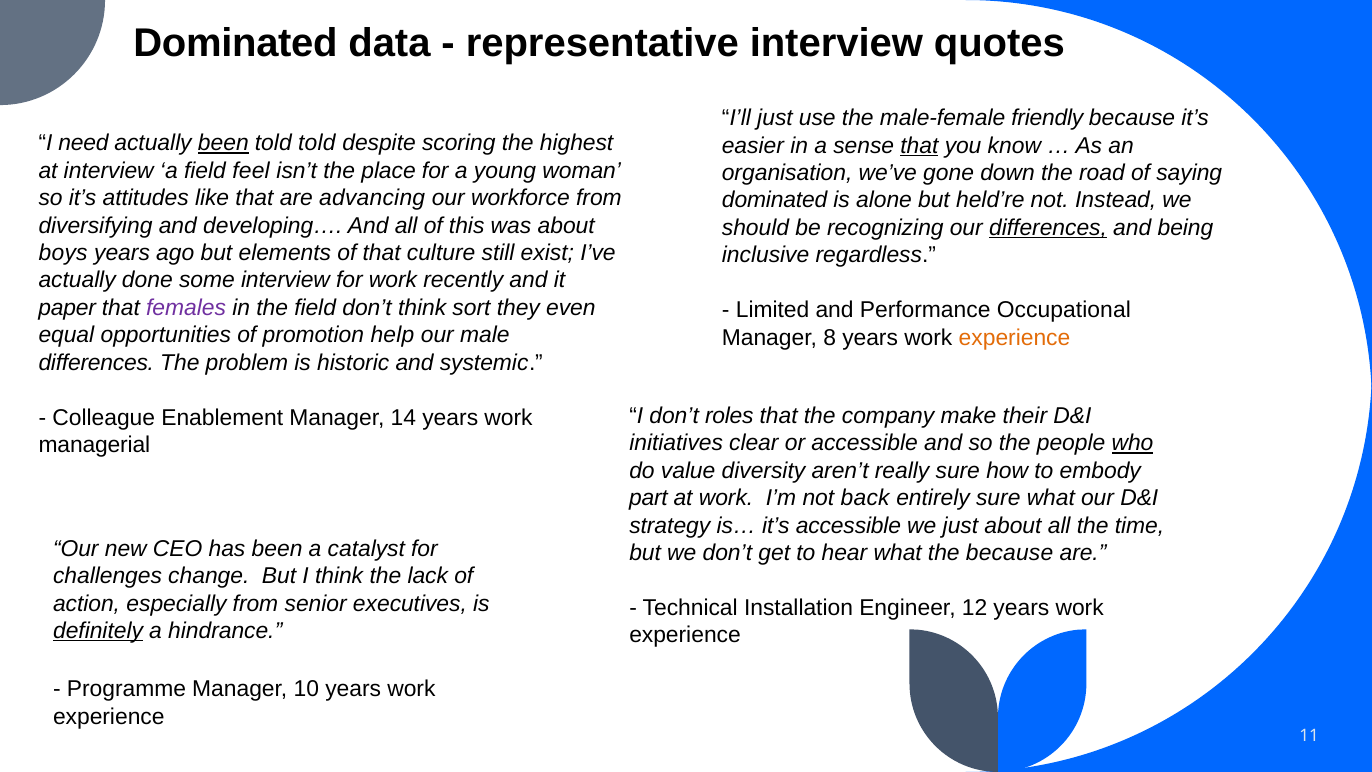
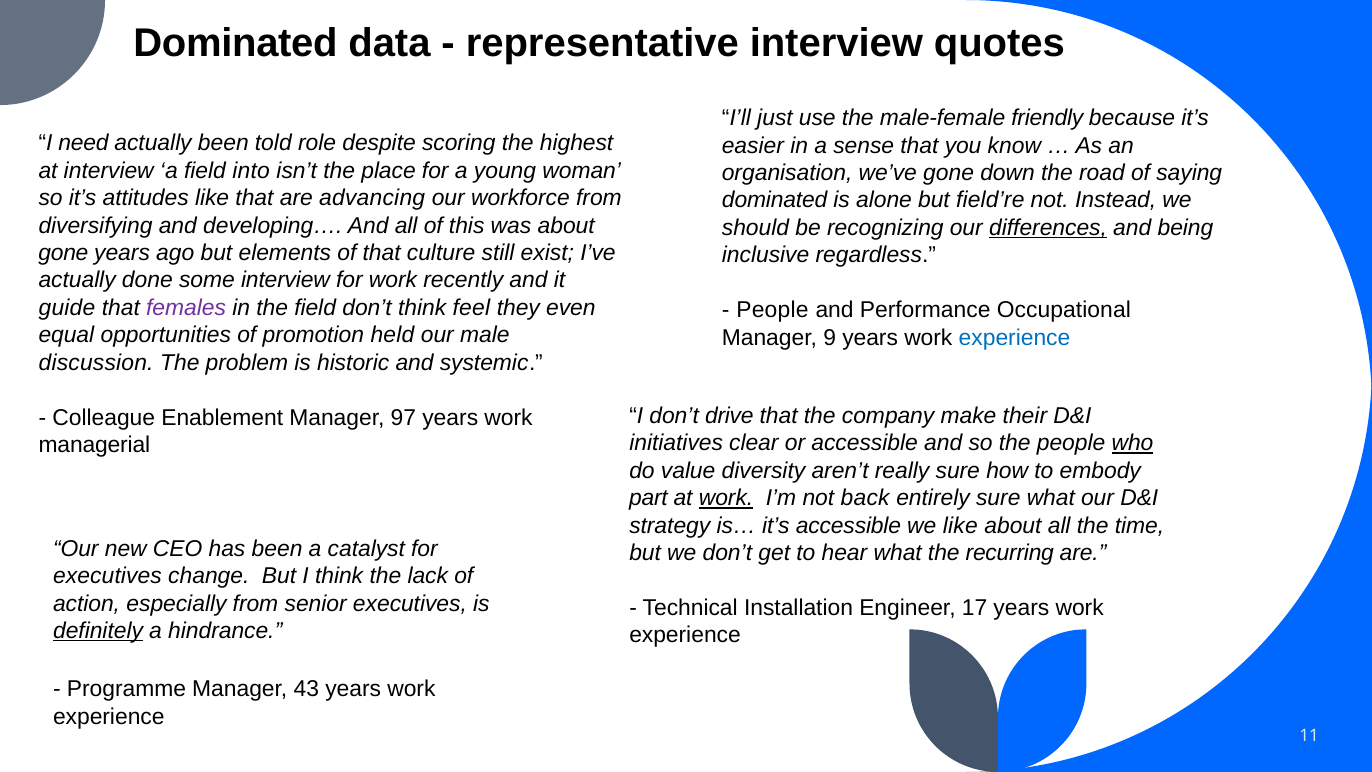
been at (223, 143) underline: present -> none
told told: told -> role
that at (919, 145) underline: present -> none
feel: feel -> into
held’re: held’re -> field’re
boys at (63, 253): boys -> gone
paper: paper -> guide
sort: sort -> feel
Limited at (773, 310): Limited -> People
help: help -> held
8: 8 -> 9
experience at (1015, 337) colour: orange -> blue
differences at (96, 363): differences -> discussion
roles: roles -> drive
14: 14 -> 97
work at (726, 498) underline: none -> present
we just: just -> like
the because: because -> recurring
challenges at (108, 576): challenges -> executives
12: 12 -> 17
10: 10 -> 43
